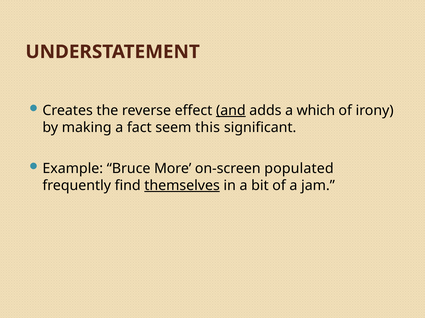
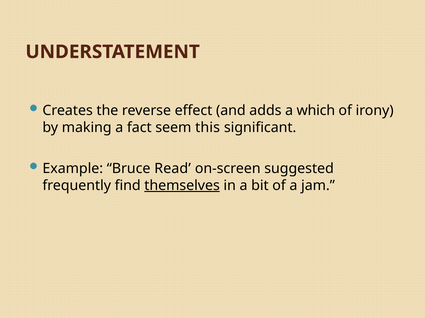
and underline: present -> none
More: More -> Read
populated: populated -> suggested
